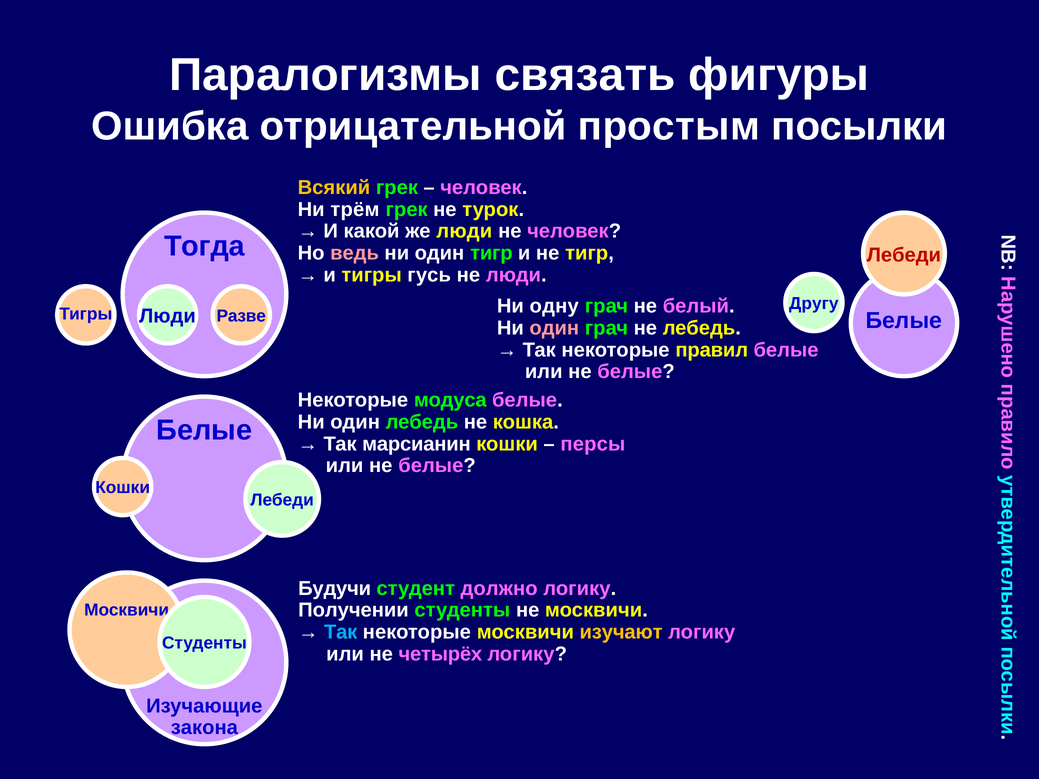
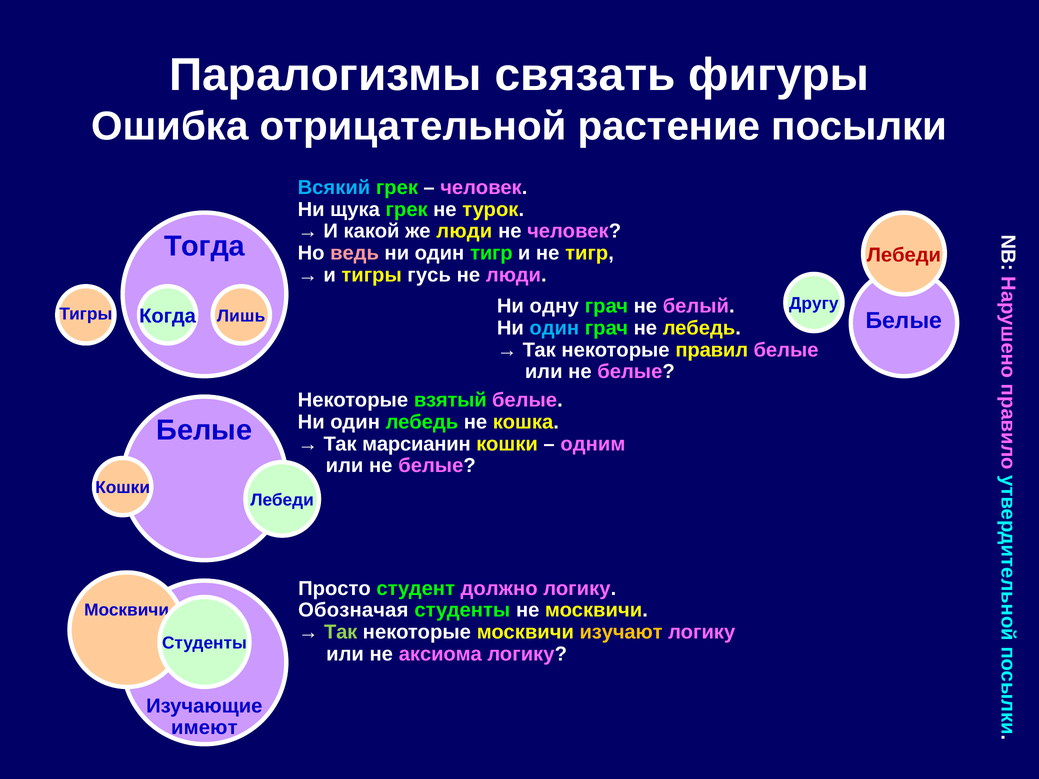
простым: простым -> растение
Всякий colour: yellow -> light blue
трём: трём -> щука
Разве: Разве -> Лишь
Люди at (168, 316): Люди -> Когда
один at (554, 328) colour: pink -> light blue
модуса: модуса -> взятый
персы: персы -> одним
Будучи: Будучи -> Просто
Получении: Получении -> Обозначая
Так at (341, 632) colour: light blue -> light green
четырёх: четырёх -> аксиома
закона: закона -> имеют
